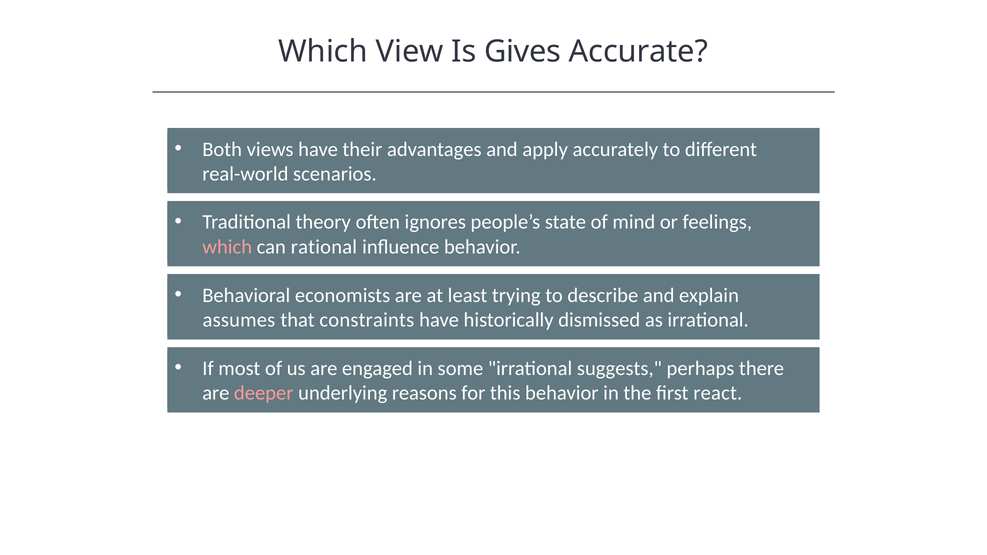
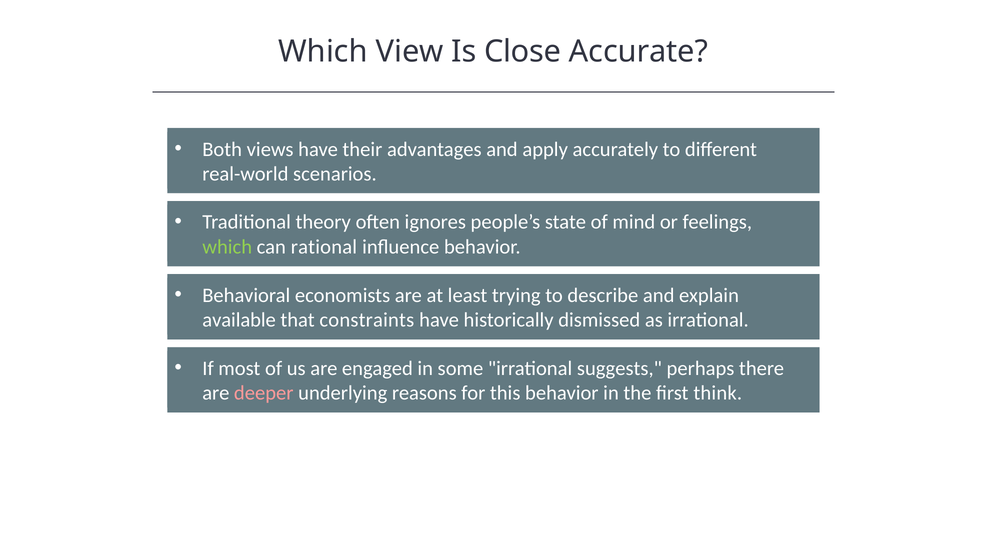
Gives: Gives -> Close
which at (227, 247) colour: pink -> light green
assumes: assumes -> available
react: react -> think
